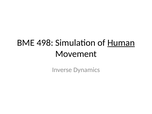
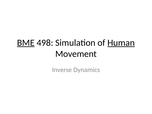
BME underline: none -> present
